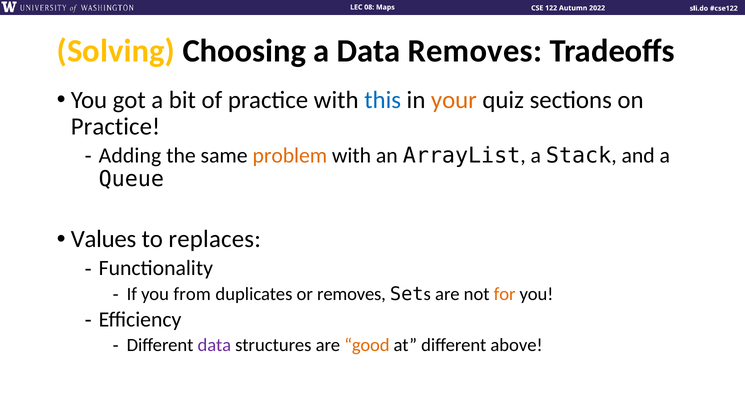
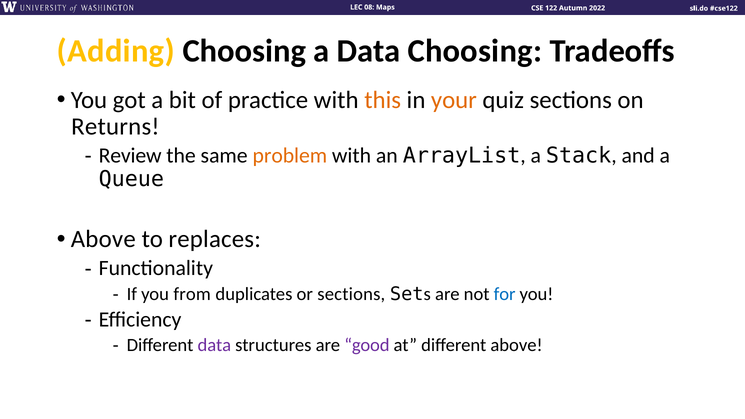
Solving: Solving -> Adding
Data Removes: Removes -> Choosing
this colour: blue -> orange
Practice at (115, 127): Practice -> Returns
Adding: Adding -> Review
Values at (104, 239): Values -> Above
or removes: removes -> sections
for colour: orange -> blue
good colour: orange -> purple
